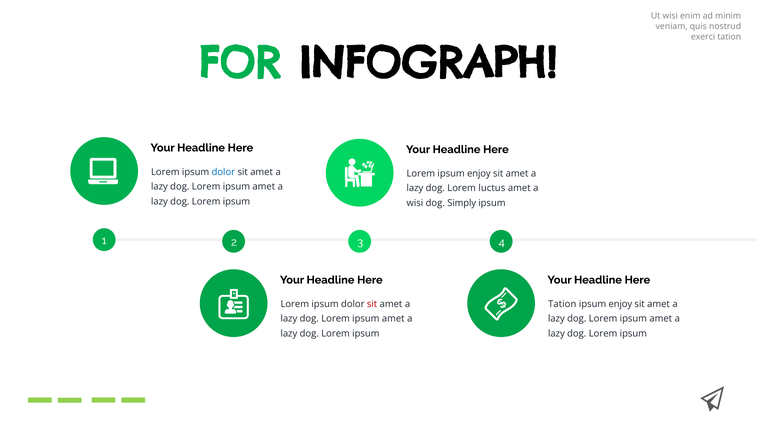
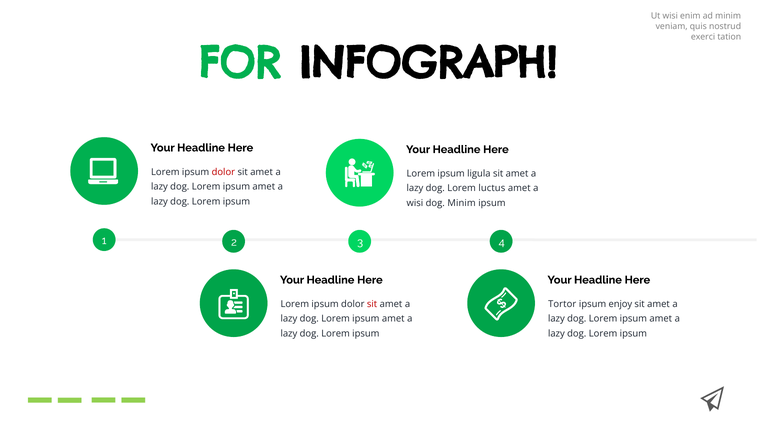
dolor at (223, 172) colour: blue -> red
Lorem ipsum enjoy: enjoy -> ligula
dog Simply: Simply -> Minim
Tation at (562, 304): Tation -> Tortor
